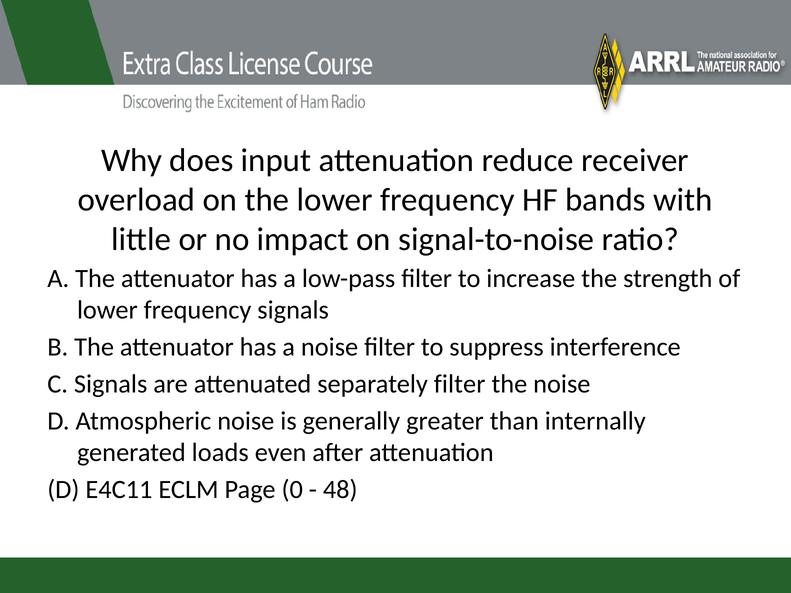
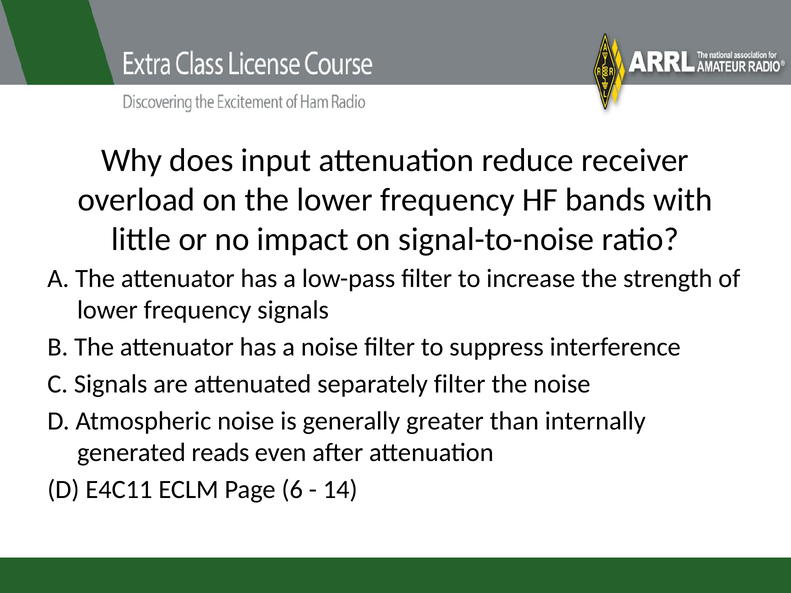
loads: loads -> reads
0: 0 -> 6
48: 48 -> 14
